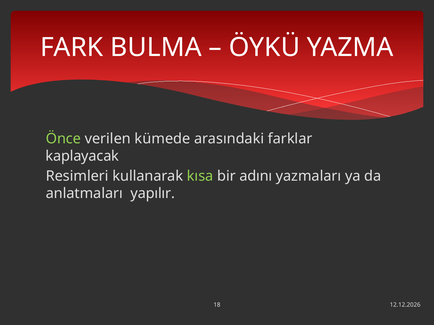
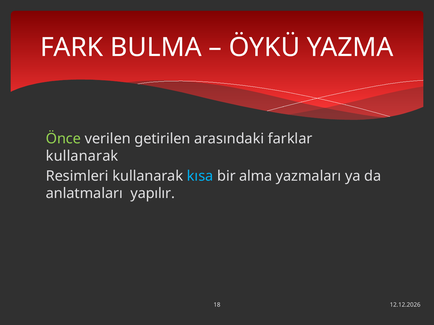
kümede: kümede -> getirilen
kaplayacak at (82, 156): kaplayacak -> kullanarak
kısa colour: light green -> light blue
adını: adını -> alma
